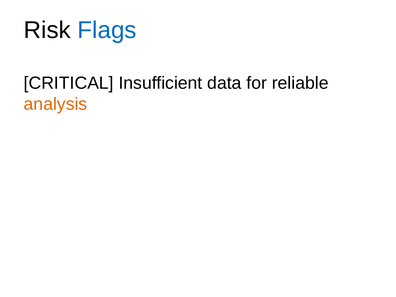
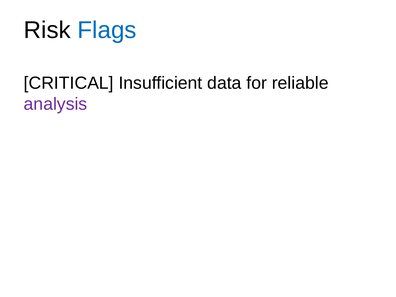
analysis colour: orange -> purple
